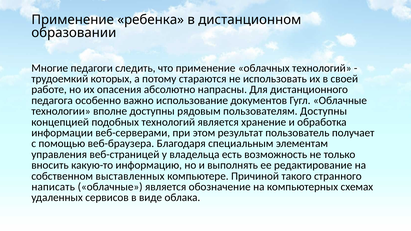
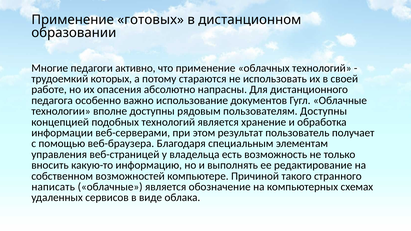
ребенка: ребенка -> готовых
следить: следить -> активно
выставленных: выставленных -> возможностей
